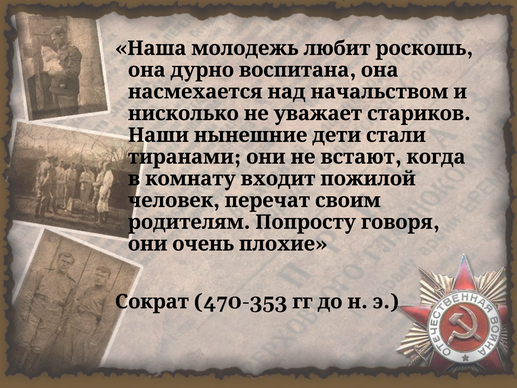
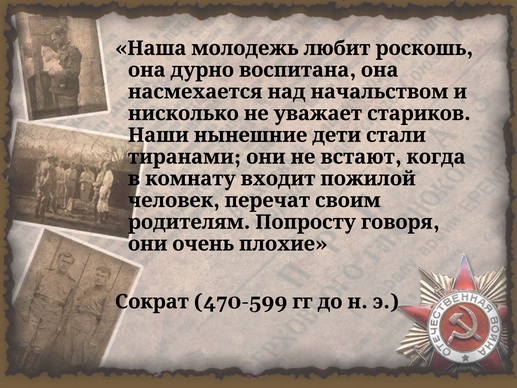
470-353: 470-353 -> 470-599
